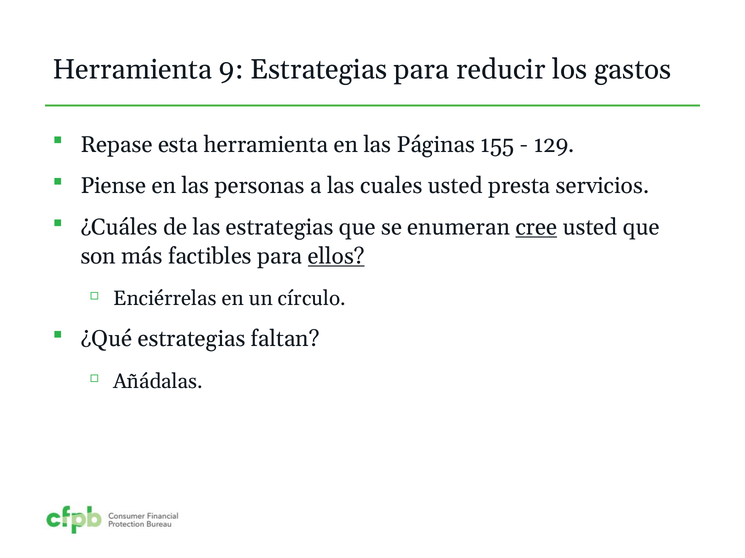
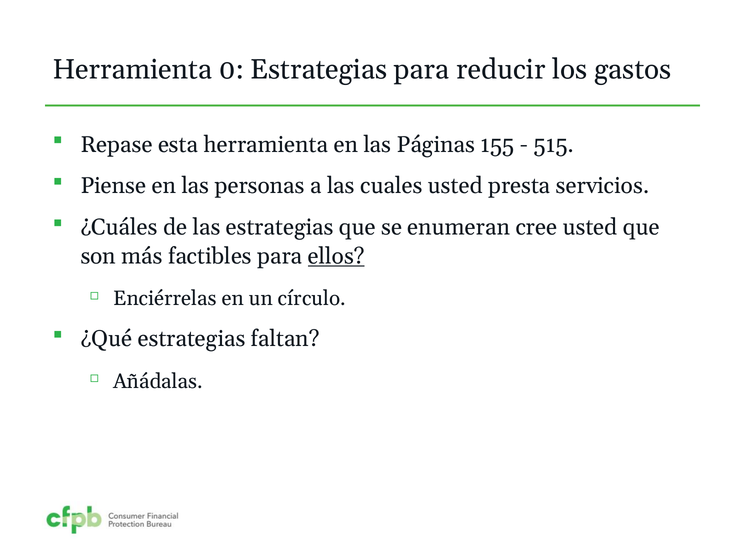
9: 9 -> 0
129: 129 -> 515
cree underline: present -> none
